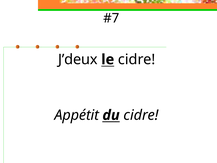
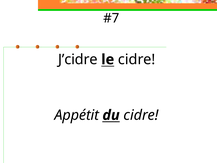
J’deux: J’deux -> J’cidre
